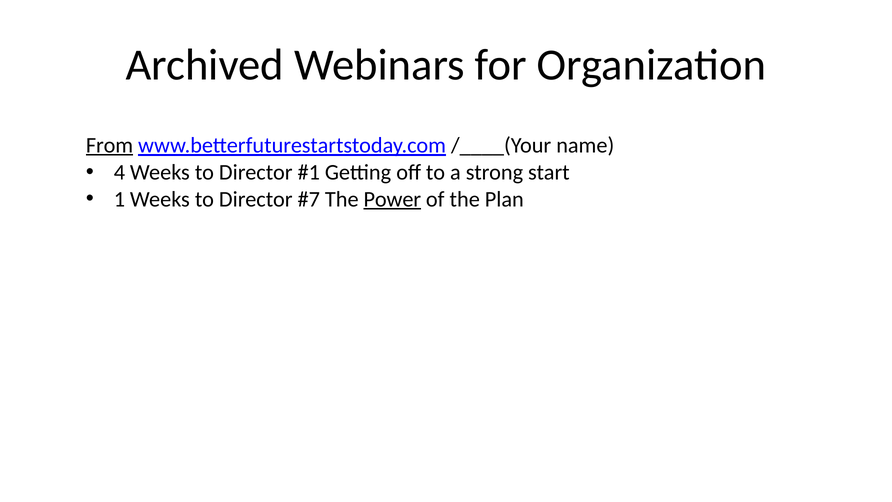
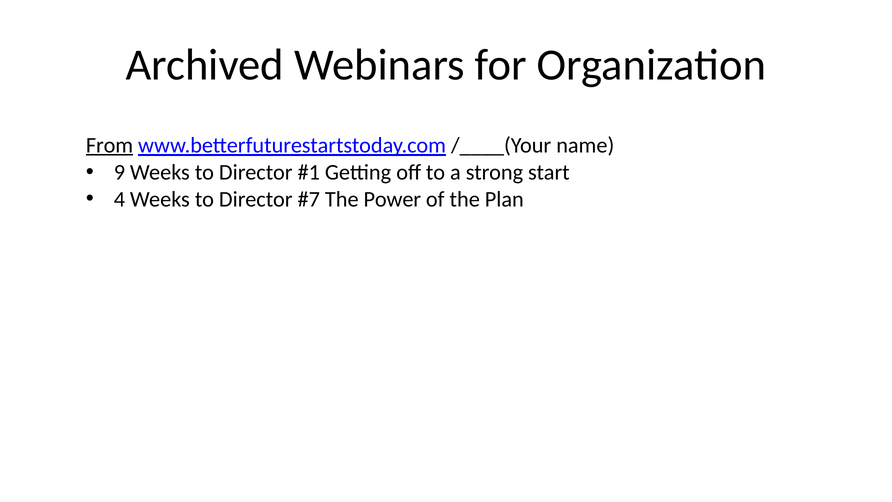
4: 4 -> 9
1: 1 -> 4
Power underline: present -> none
